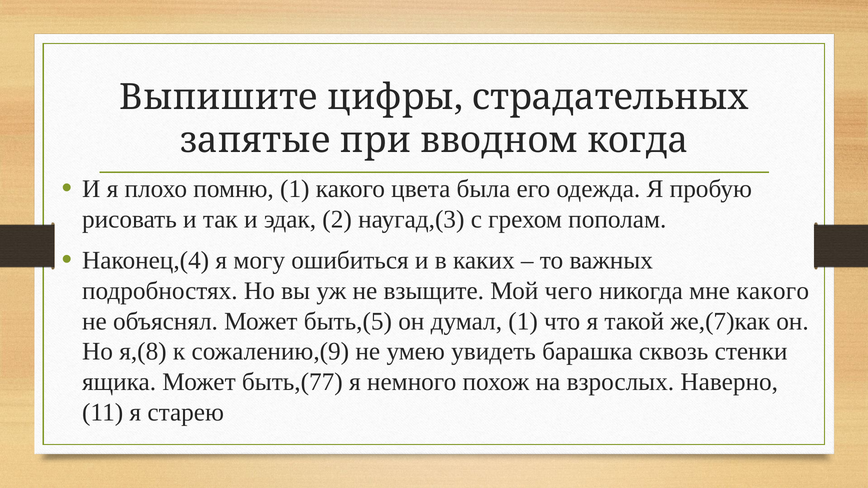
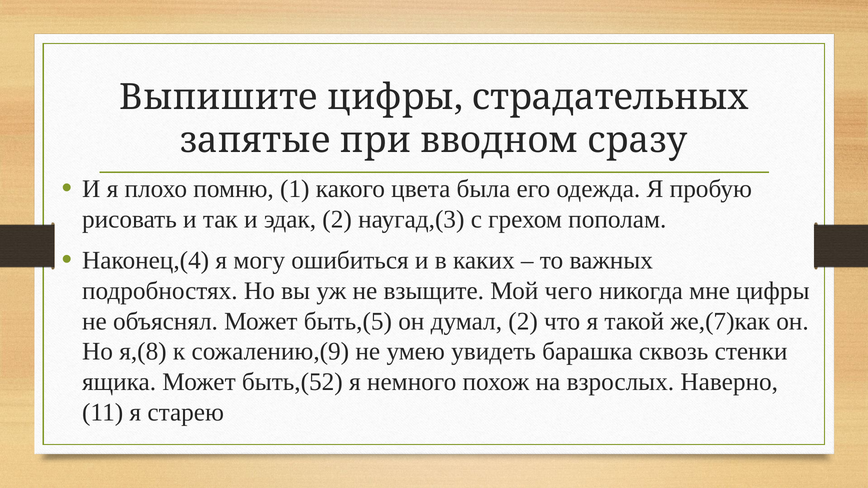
когда: когда -> сразу
мне какого: какого -> цифры
думал 1: 1 -> 2
быть,(77: быть,(77 -> быть,(52
